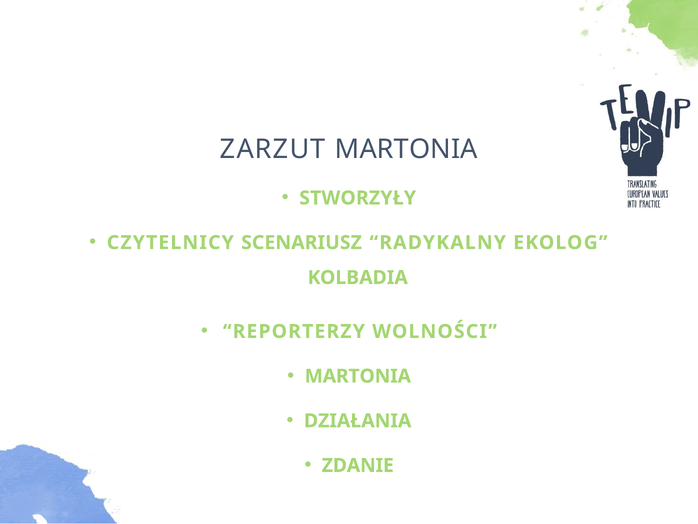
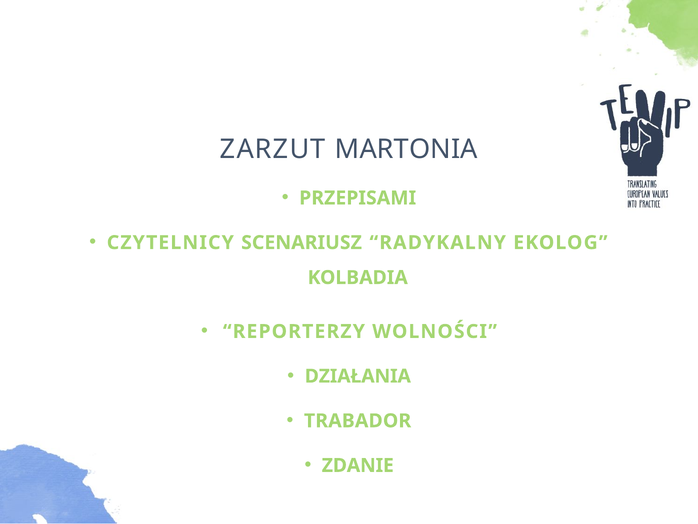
STWORZYŁY: STWORZYŁY -> PRZEPISAMI
MARTONIA at (358, 376): MARTONIA -> DZIAŁANIA
DZIAŁANIA: DZIAŁANIA -> TRABADOR
